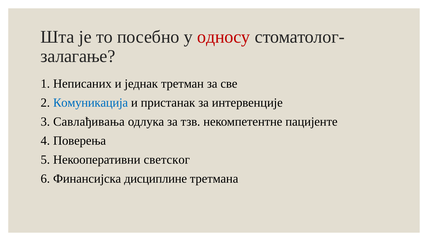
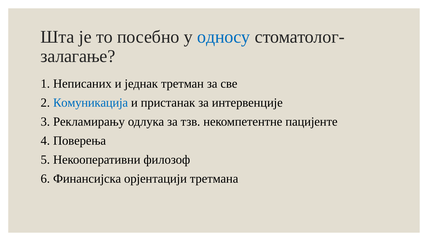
односу colour: red -> blue
Савлађивања: Савлађивања -> Рекламирању
светског: светског -> филозоф
дисциплине: дисциплине -> орјентацији
